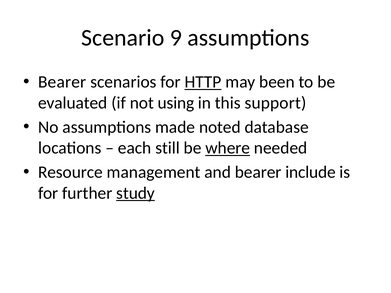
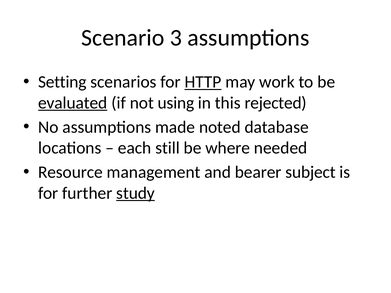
9: 9 -> 3
Bearer at (62, 82): Bearer -> Setting
been: been -> work
evaluated underline: none -> present
support: support -> rejected
where underline: present -> none
include: include -> subject
